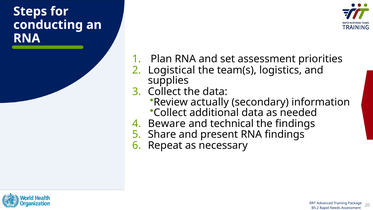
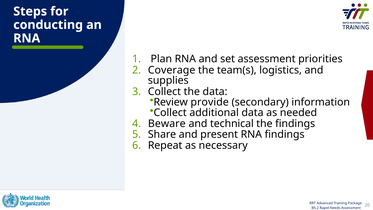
Logistical: Logistical -> Coverage
actually: actually -> provide
